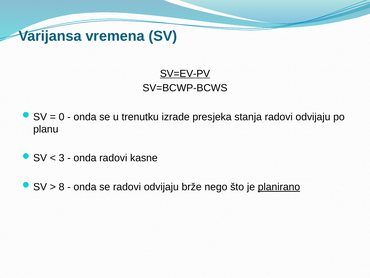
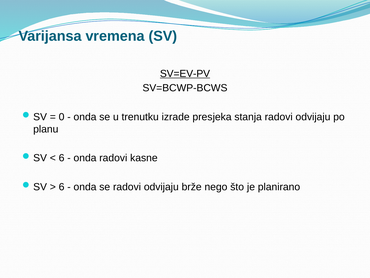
3 at (62, 158): 3 -> 6
8 at (62, 187): 8 -> 6
planirano underline: present -> none
